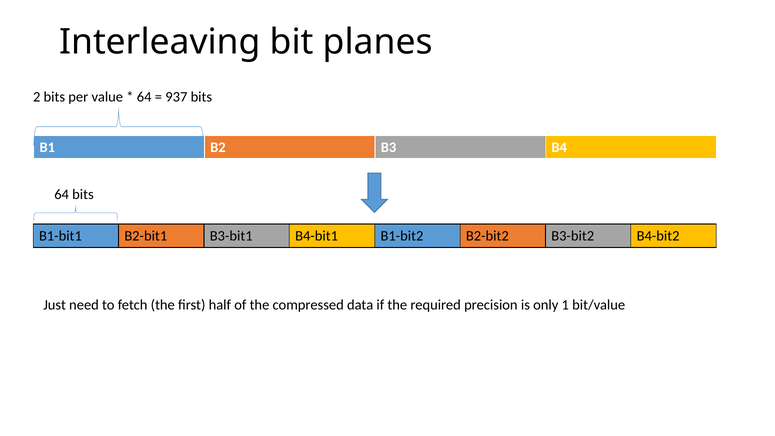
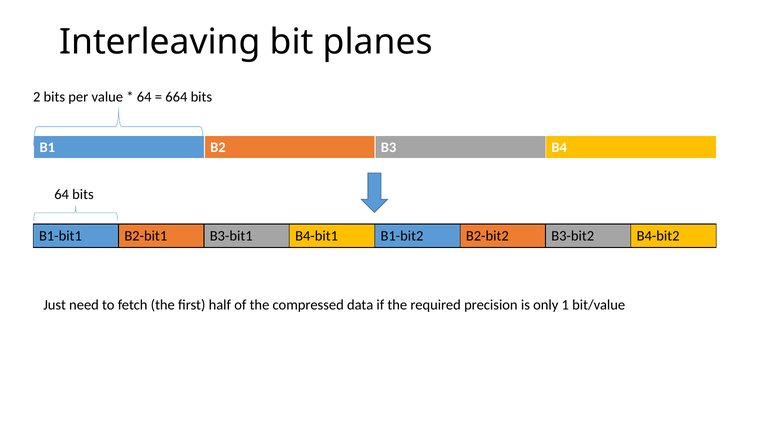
937: 937 -> 664
